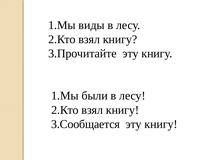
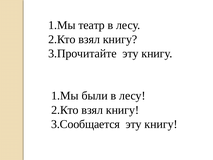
виды: виды -> театр
